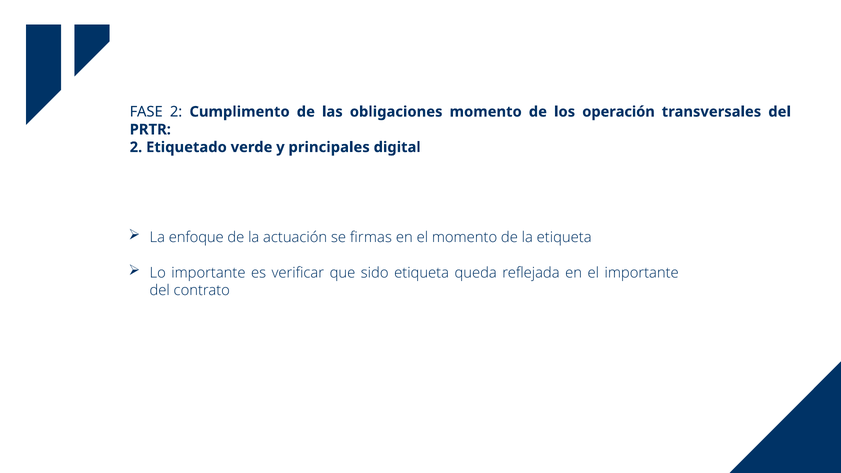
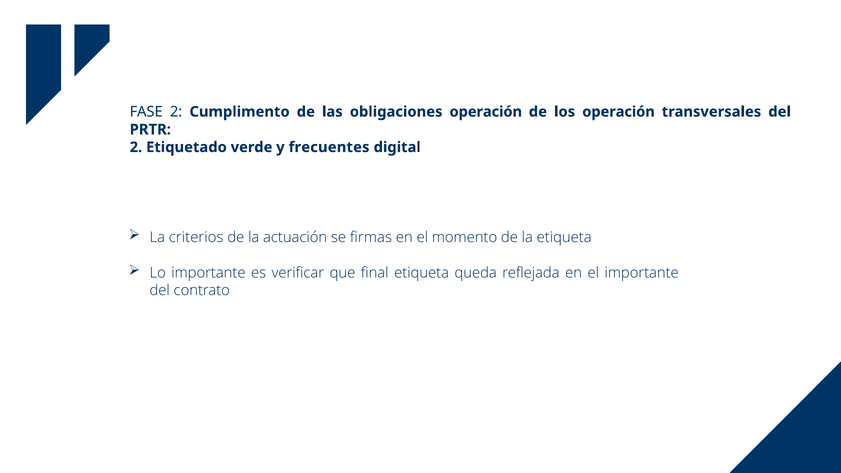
obligaciones momento: momento -> operación
principales: principales -> frecuentes
enfoque: enfoque -> criterios
sido: sido -> final
